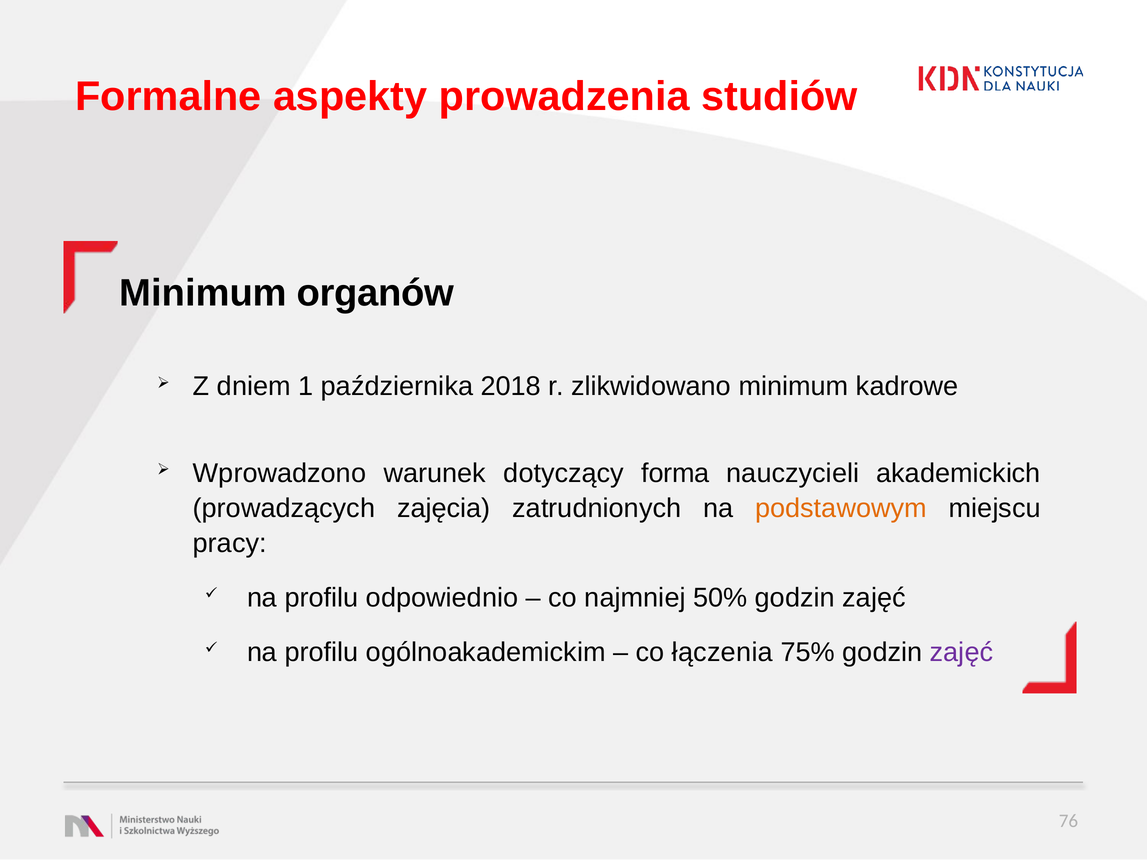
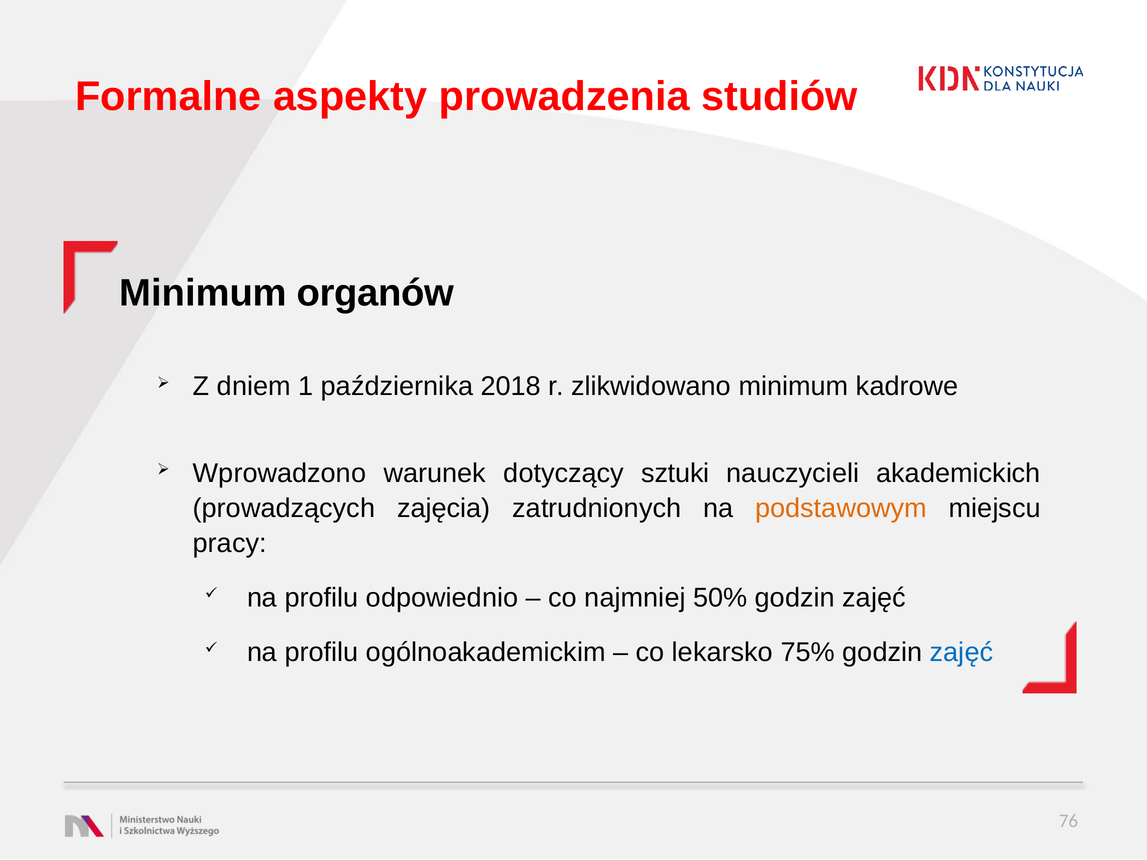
forma: forma -> sztuki
łączenia: łączenia -> lekarsko
zajęć at (961, 652) colour: purple -> blue
